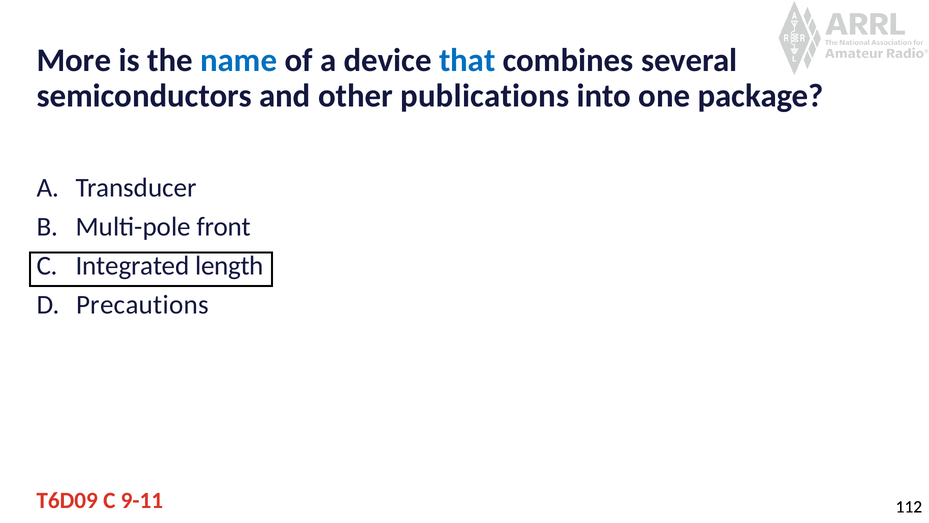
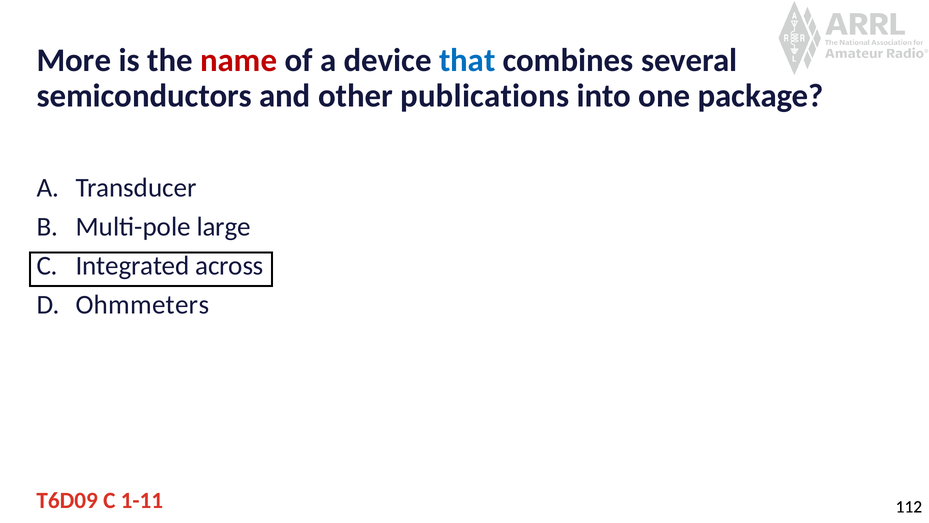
name colour: blue -> red
front: front -> large
length: length -> across
Precautions: Precautions -> Ohmmeters
9-11: 9-11 -> 1-11
